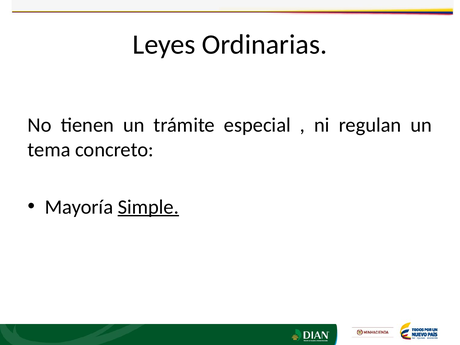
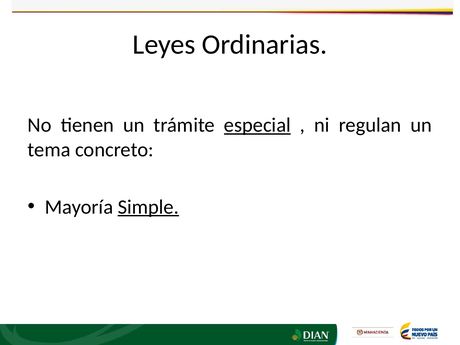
especial underline: none -> present
